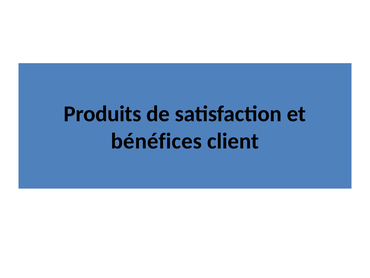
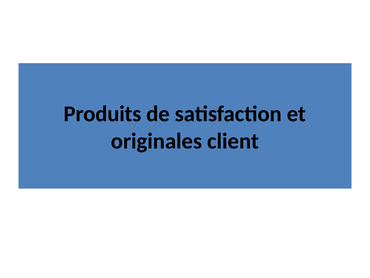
bénéfices: bénéfices -> originales
